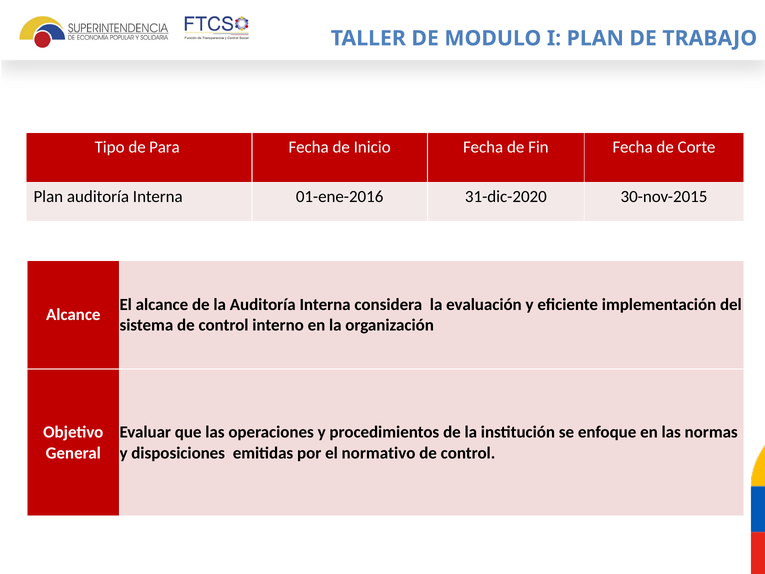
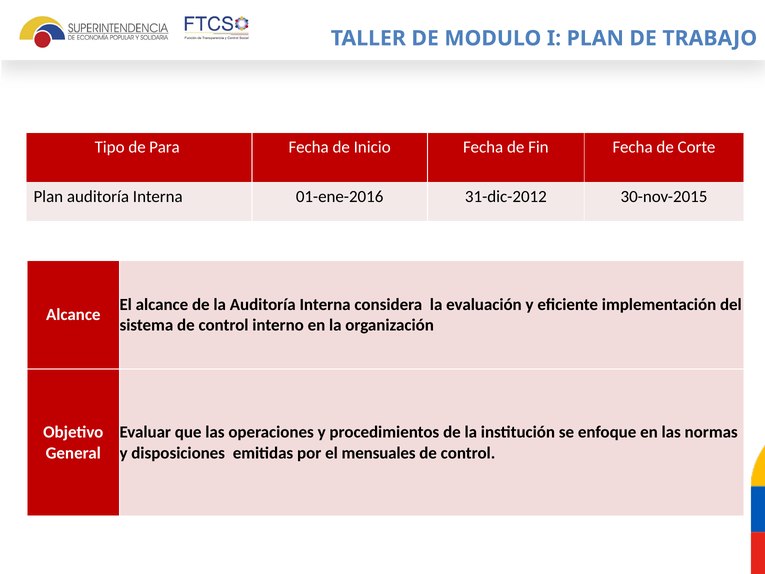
31-dic-2020: 31-dic-2020 -> 31-dic-2012
normativo: normativo -> mensuales
